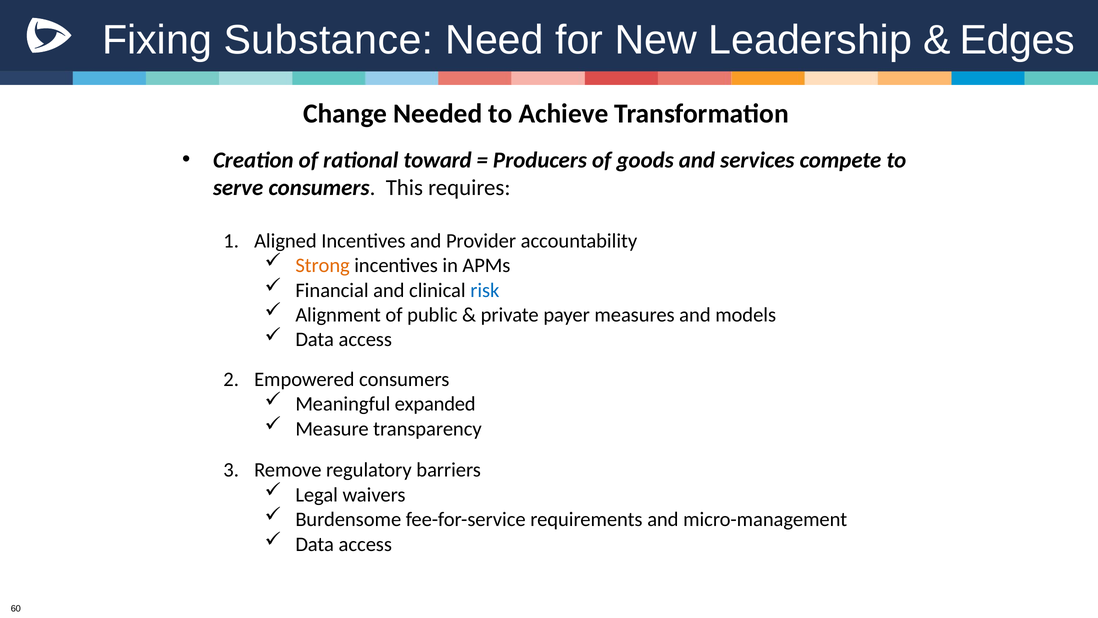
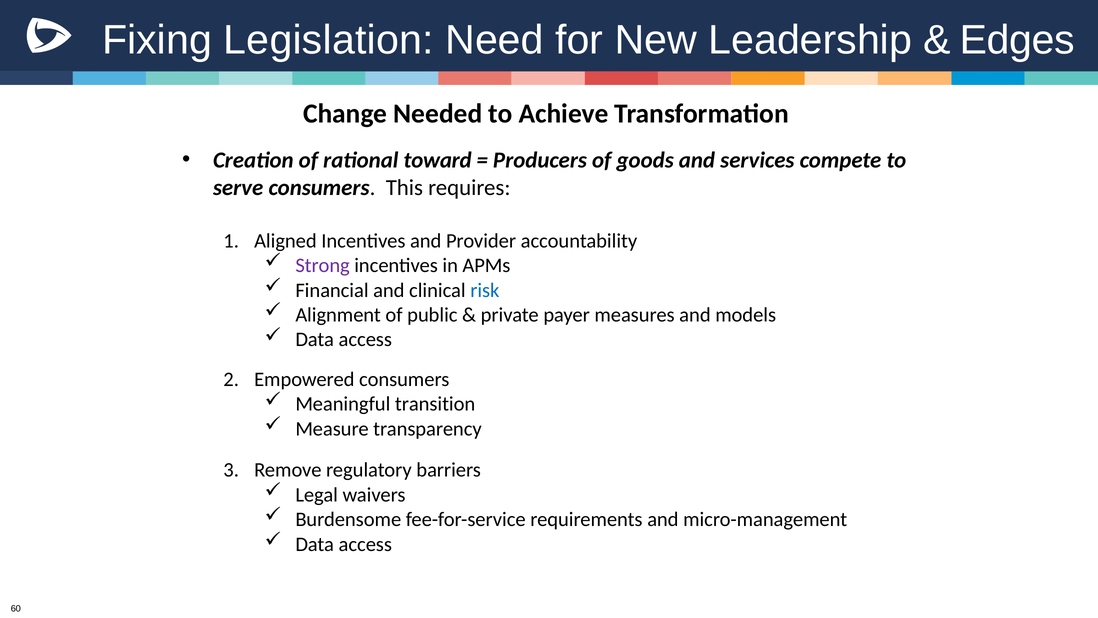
Substance: Substance -> Legislation
Strong colour: orange -> purple
expanded: expanded -> transition
